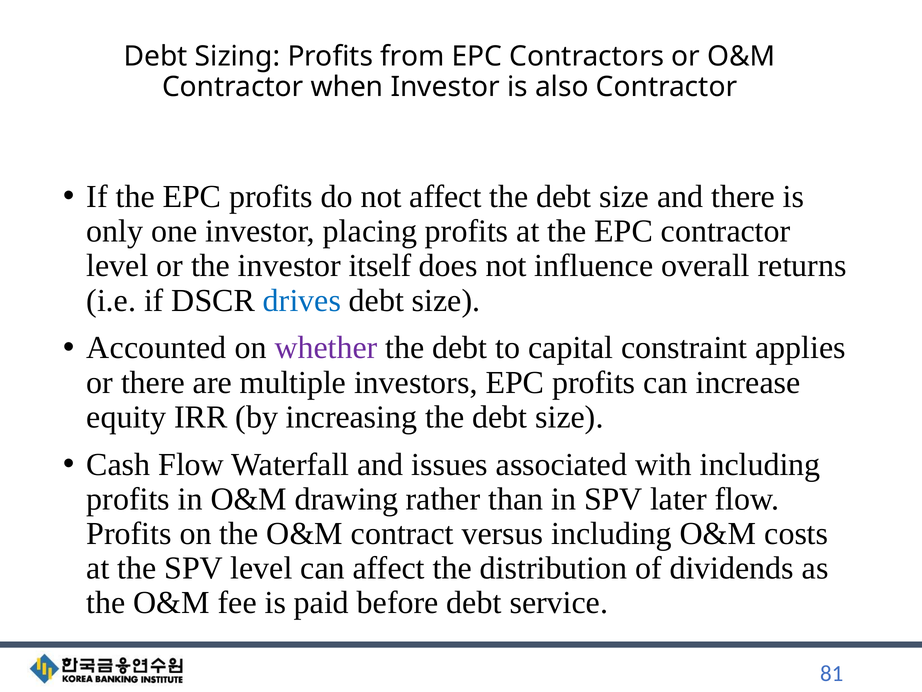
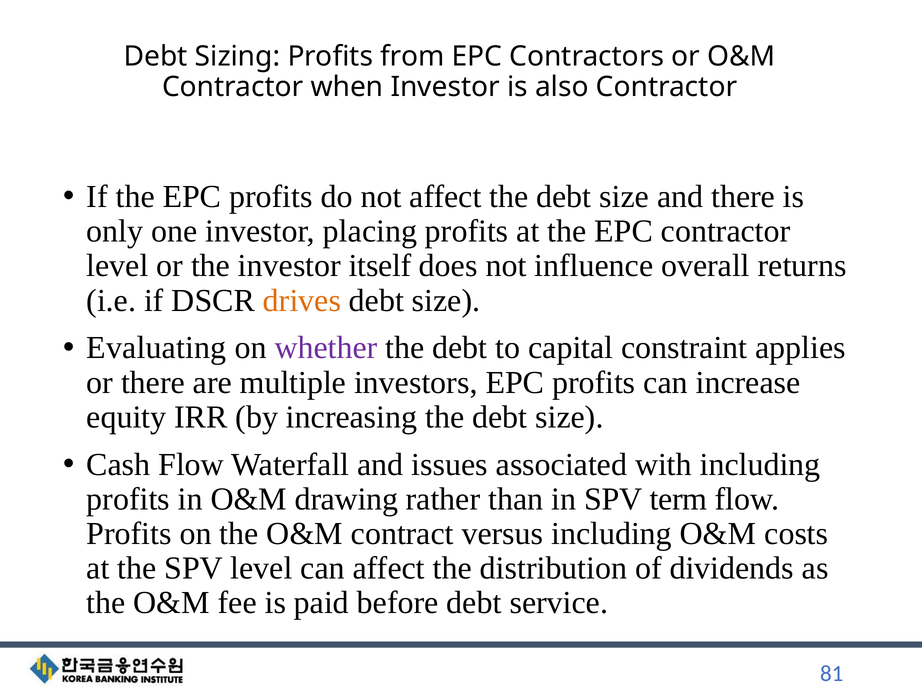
drives colour: blue -> orange
Accounted: Accounted -> Evaluating
later: later -> term
